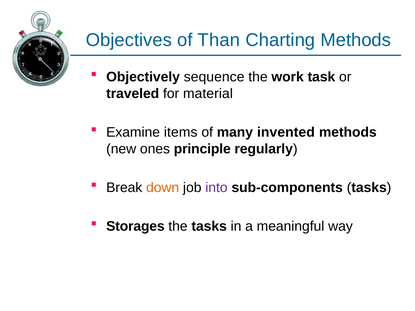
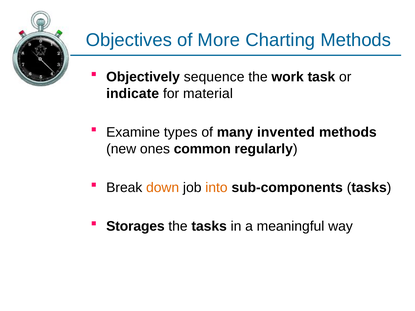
Than: Than -> More
traveled: traveled -> indicate
items: items -> types
principle: principle -> common
into colour: purple -> orange
